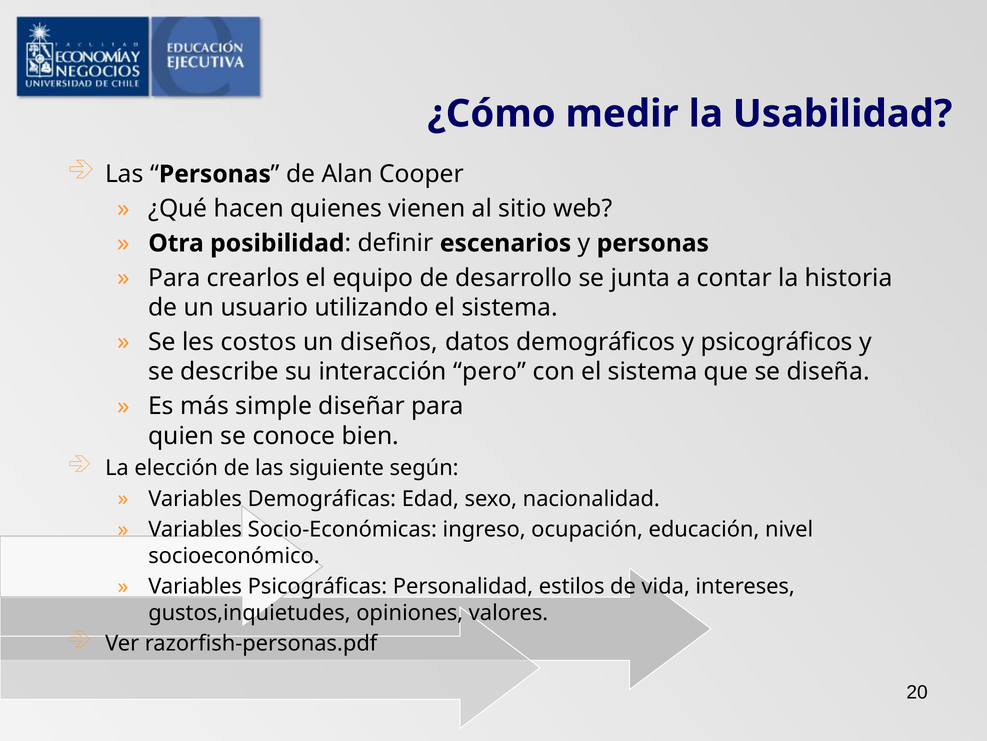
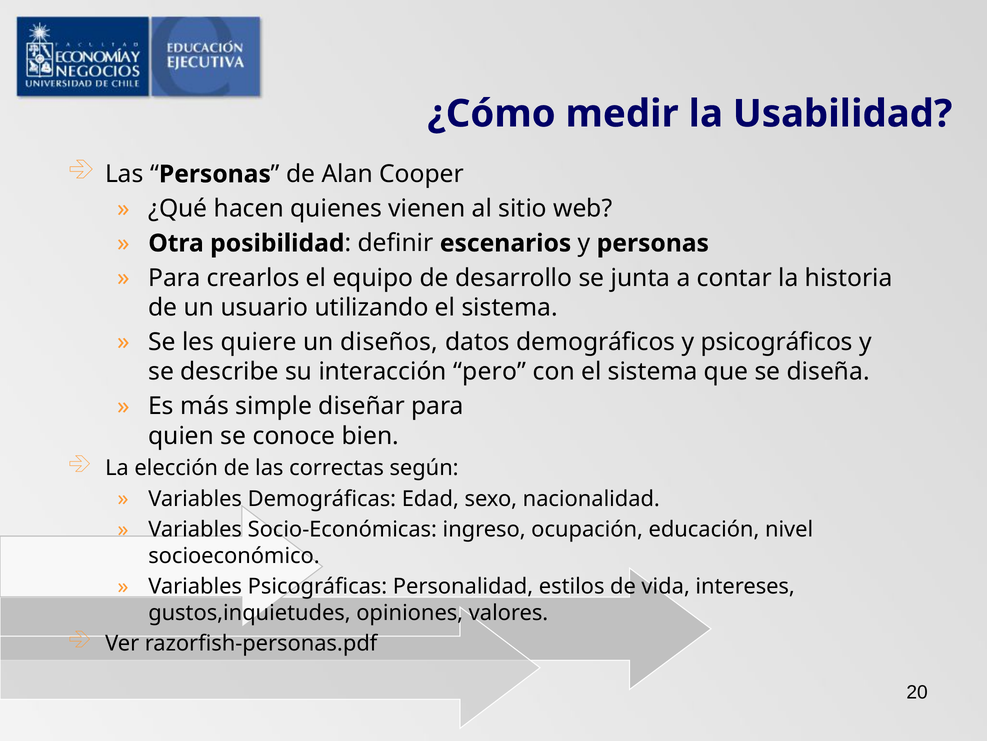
costos: costos -> quiere
siguiente: siguiente -> correctas
